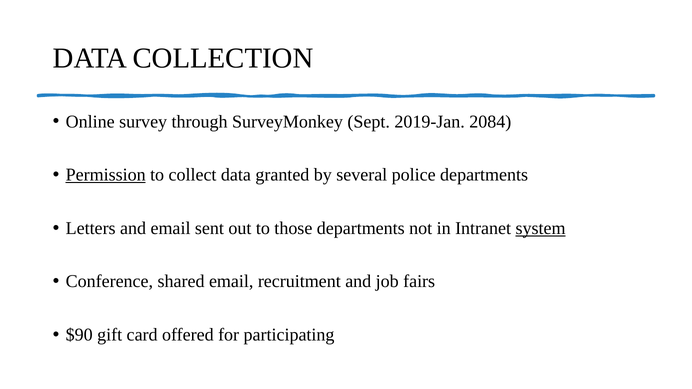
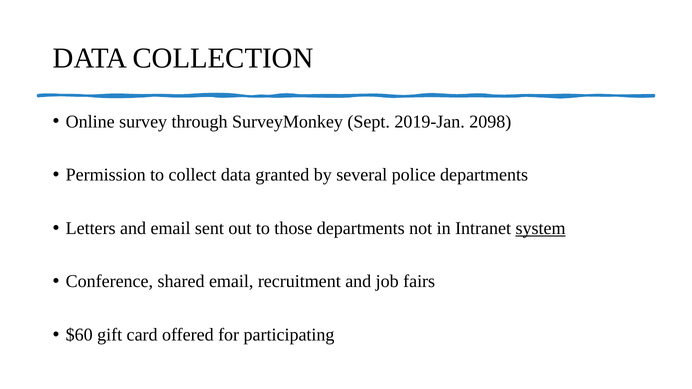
2084: 2084 -> 2098
Permission underline: present -> none
$90: $90 -> $60
